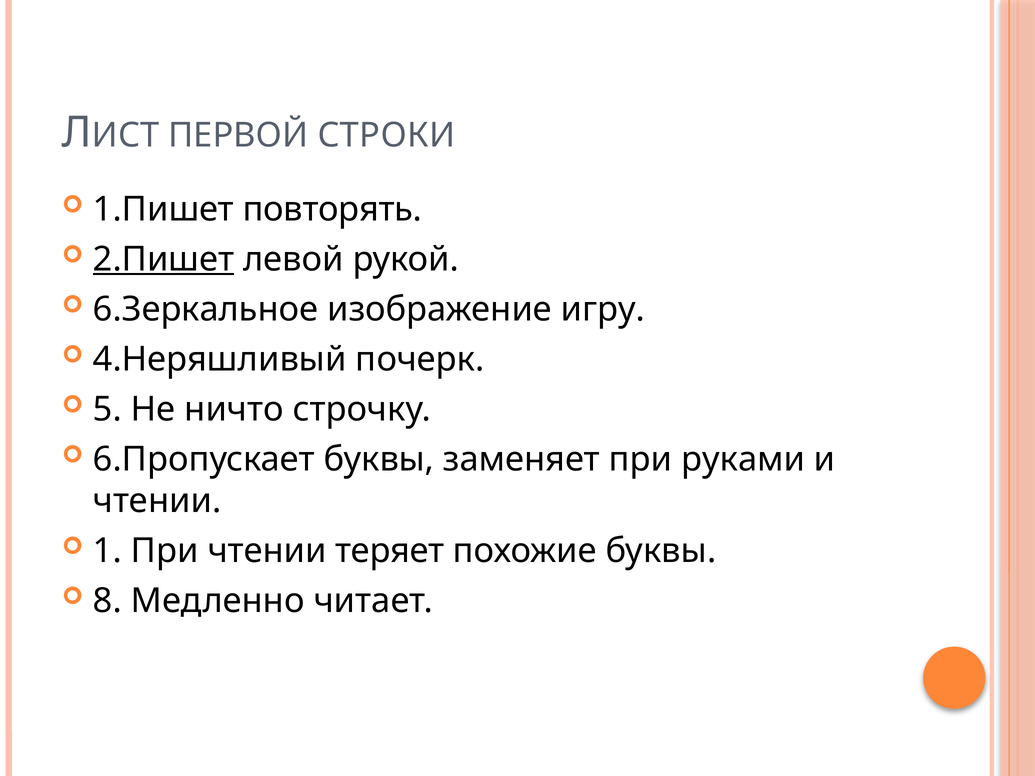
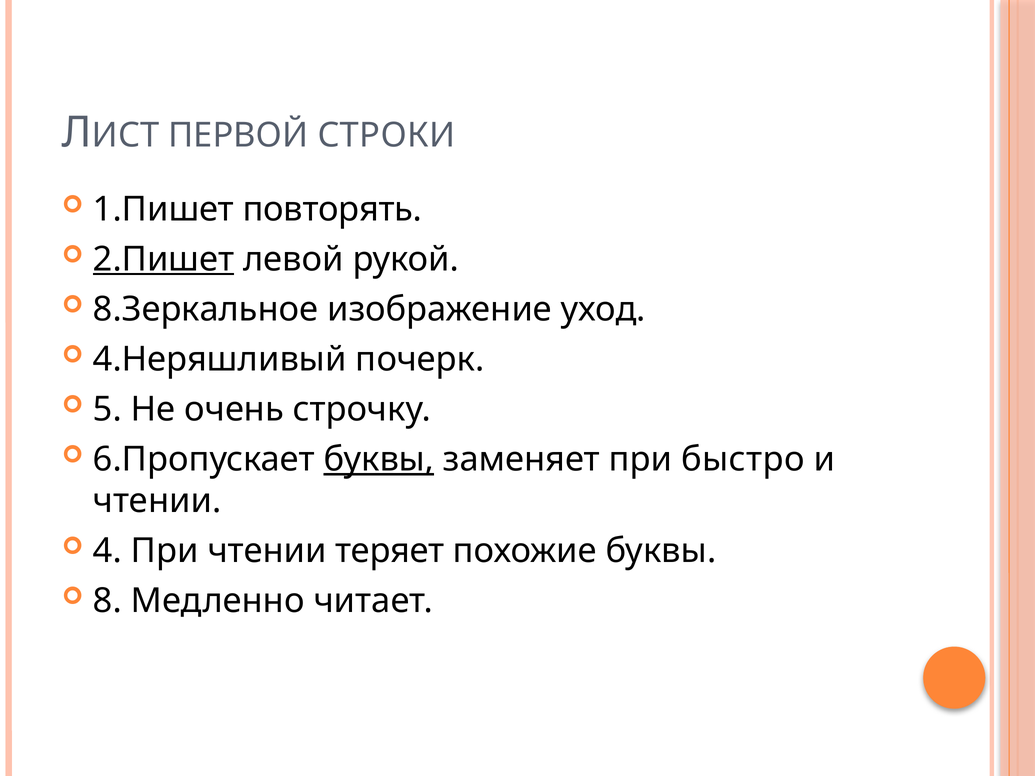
6.Зеркальное: 6.Зеркальное -> 8.Зеркальное
игру: игру -> уход
ничто: ничто -> очень
буквы at (379, 460) underline: none -> present
руками: руками -> быстро
1: 1 -> 4
